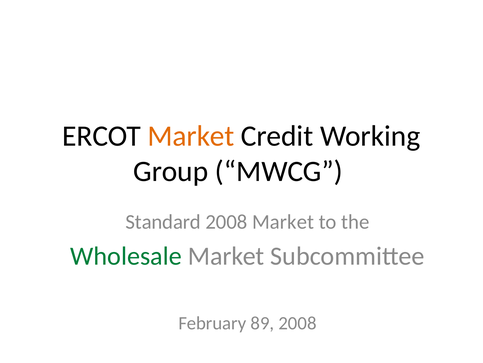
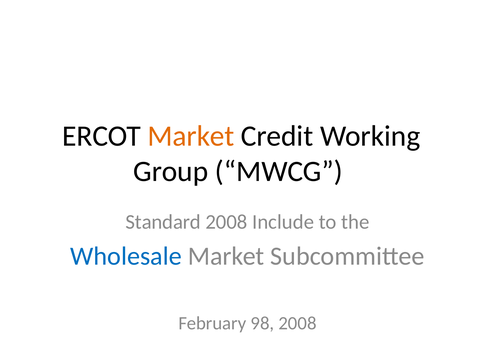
2008 Market: Market -> Include
Wholesale colour: green -> blue
89: 89 -> 98
